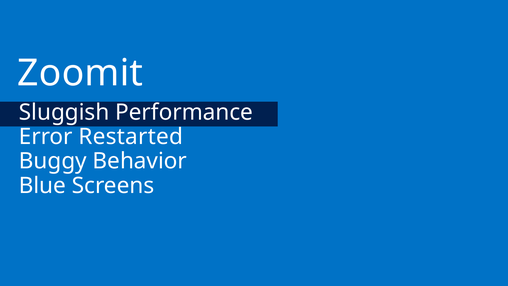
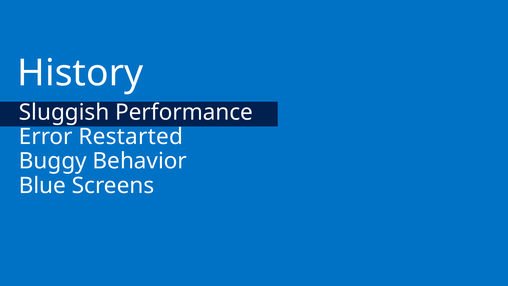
Zoomit: Zoomit -> History
